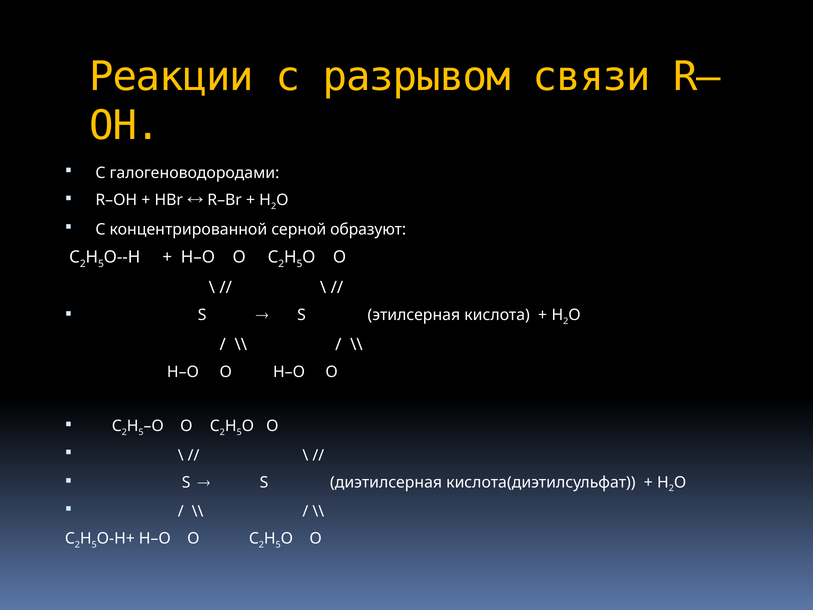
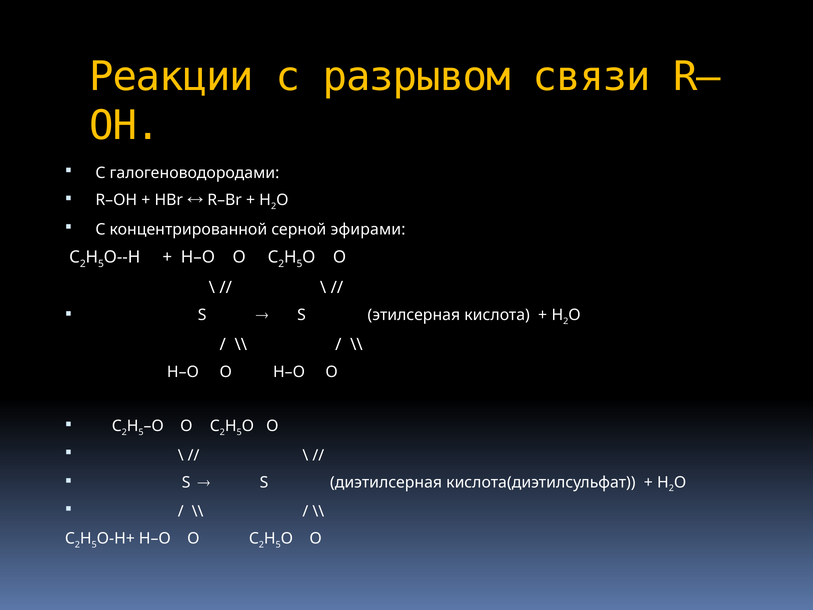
образуют: образуют -> эфирами
